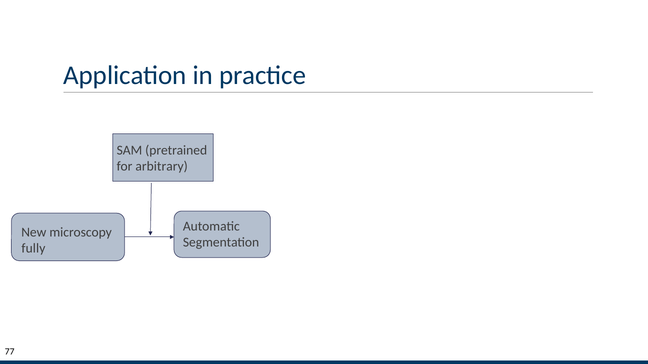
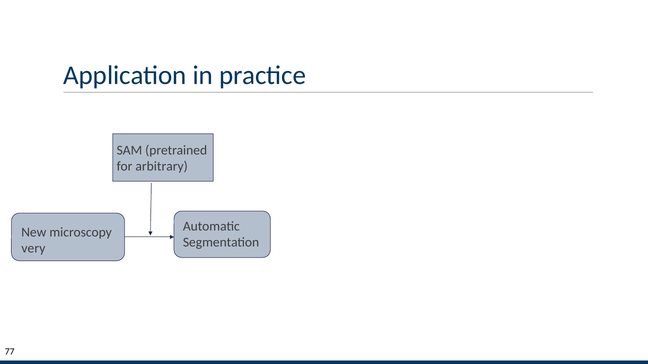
fully: fully -> very
